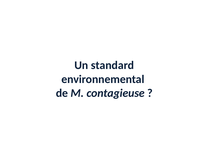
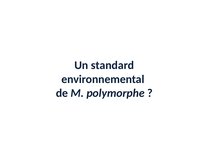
contagieuse: contagieuse -> polymorphe
